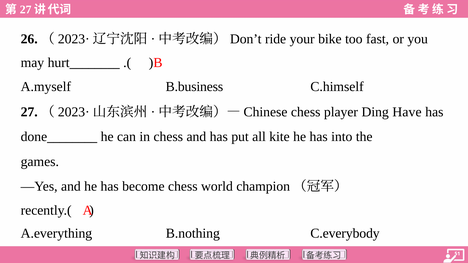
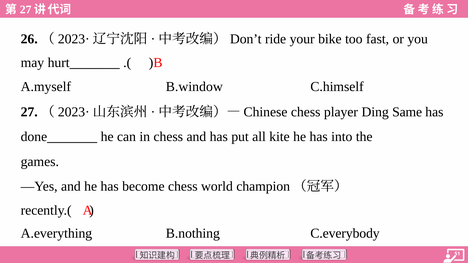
B.business: B.business -> B.window
Have: Have -> Same
